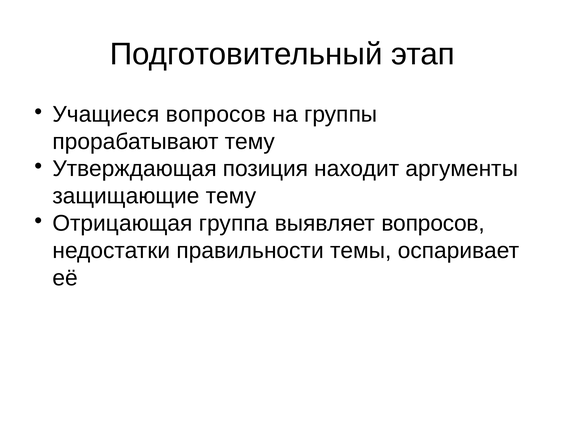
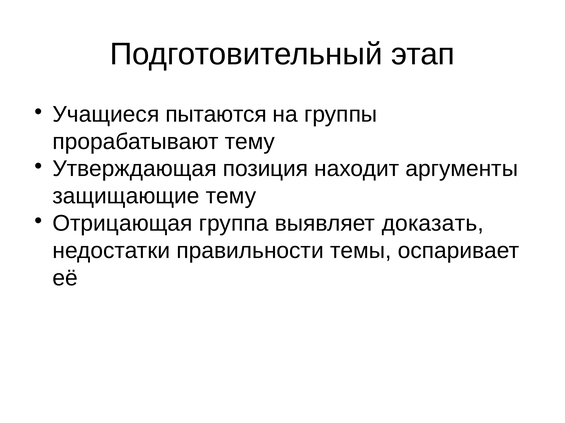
Учащиеся вопросов: вопросов -> пытаются
выявляет вопросов: вопросов -> доказать
